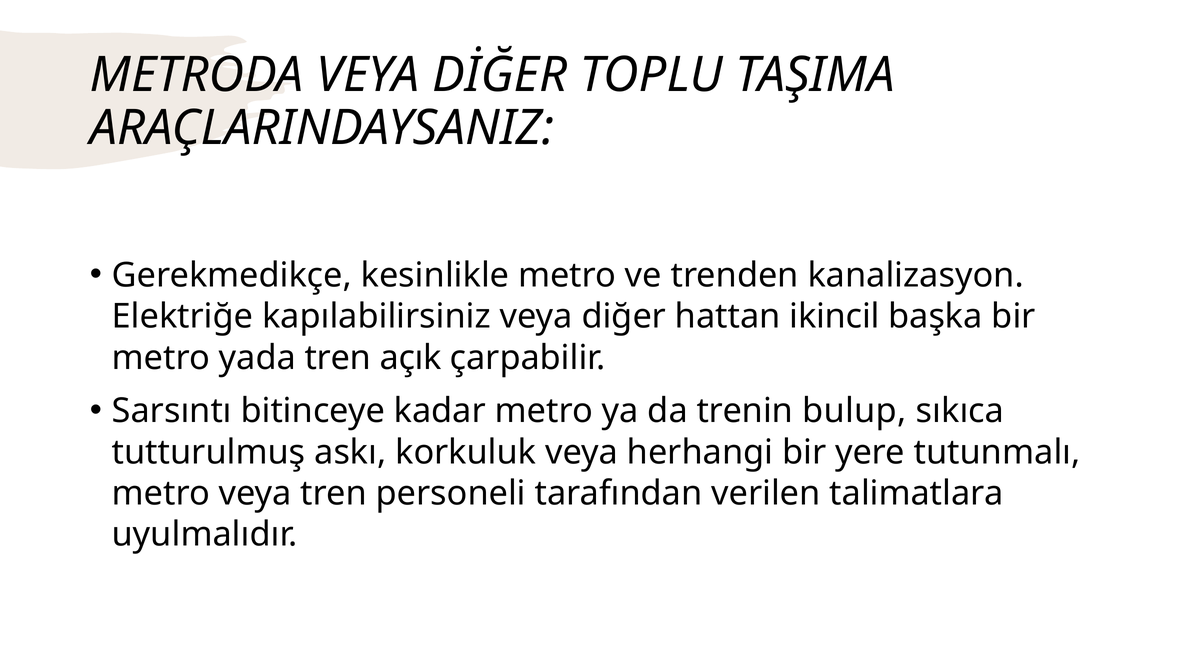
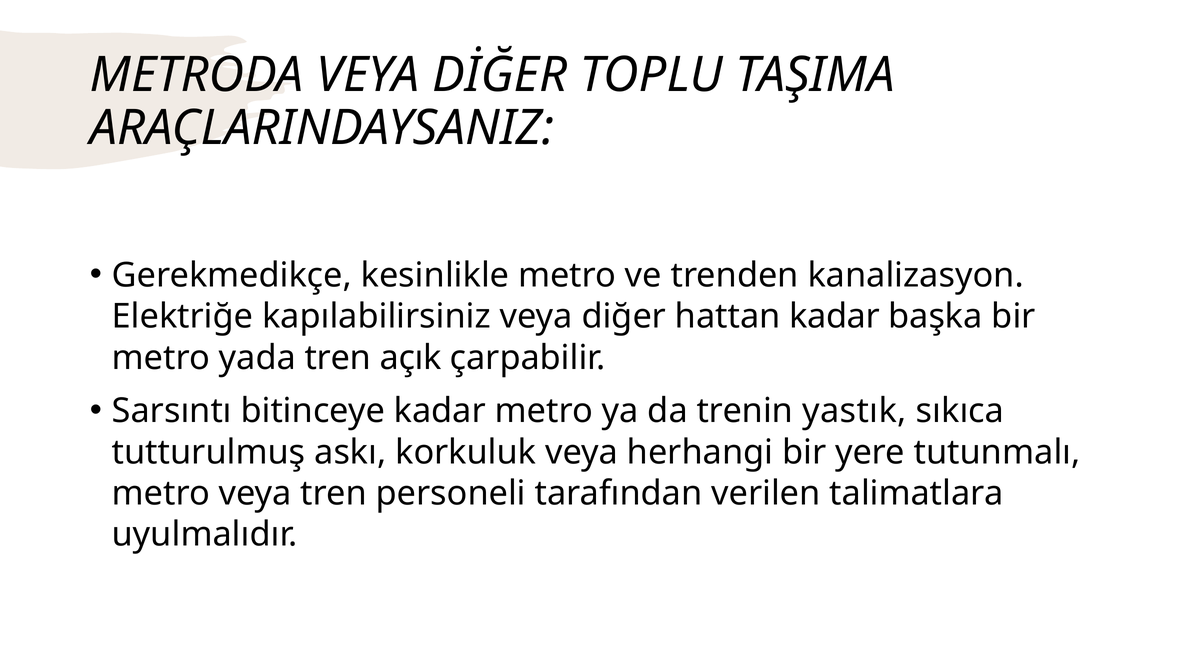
hattan ikincil: ikincil -> kadar
bulup: bulup -> yastık
